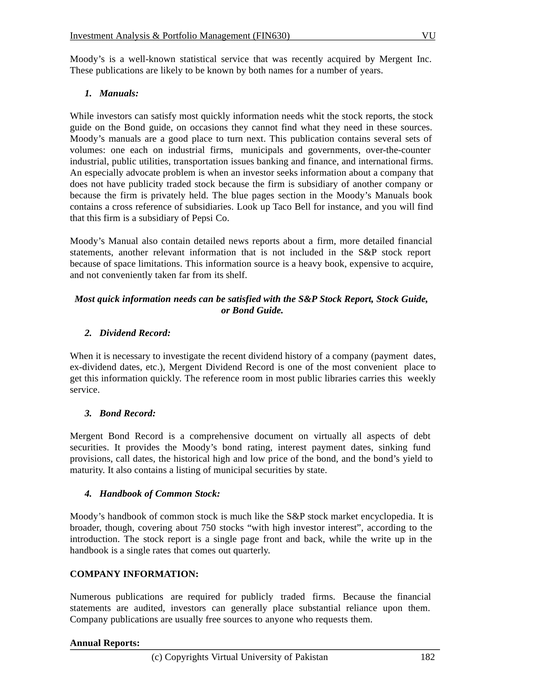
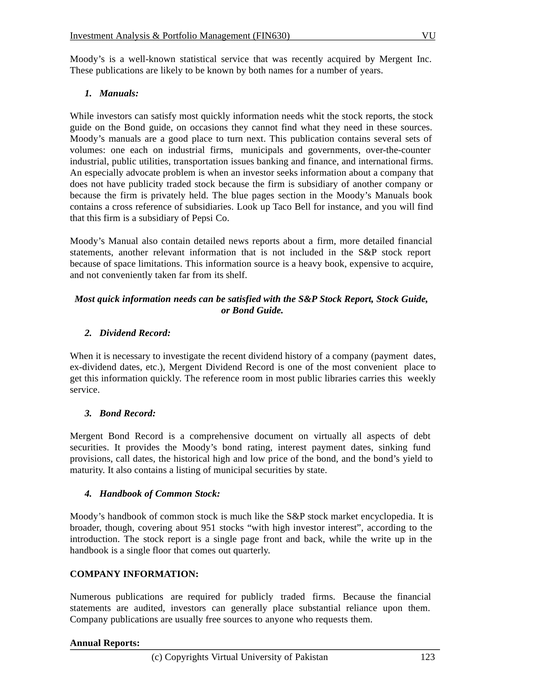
750: 750 -> 951
rates: rates -> floor
182: 182 -> 123
